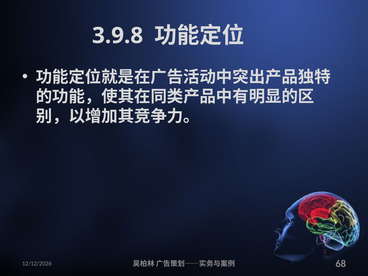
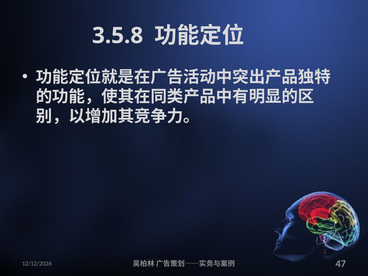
3.9.8: 3.9.8 -> 3.5.8
68: 68 -> 47
